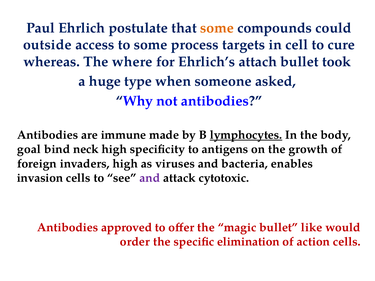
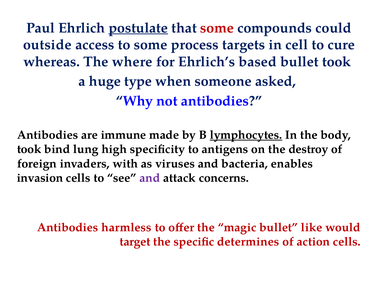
postulate underline: none -> present
some at (217, 28) colour: orange -> red
attach: attach -> based
goal at (29, 149): goal -> took
neck: neck -> lung
growth: growth -> destroy
invaders high: high -> with
cytotoxic: cytotoxic -> concerns
approved: approved -> harmless
order: order -> target
elimination: elimination -> determines
